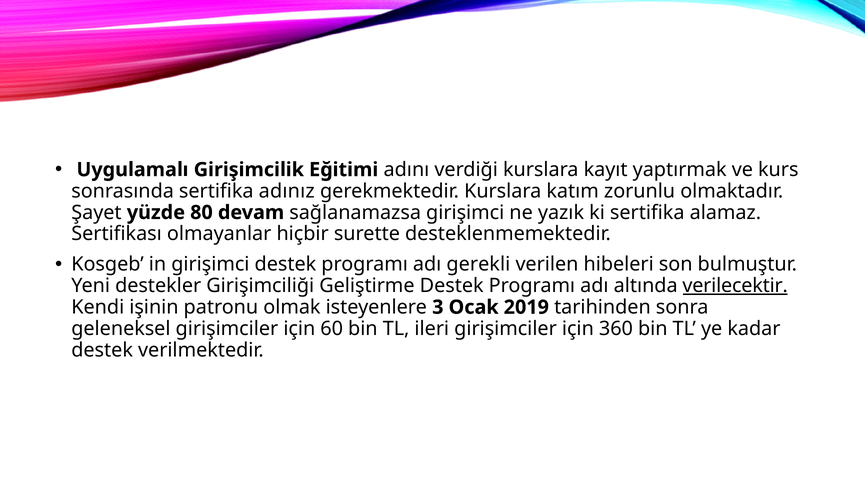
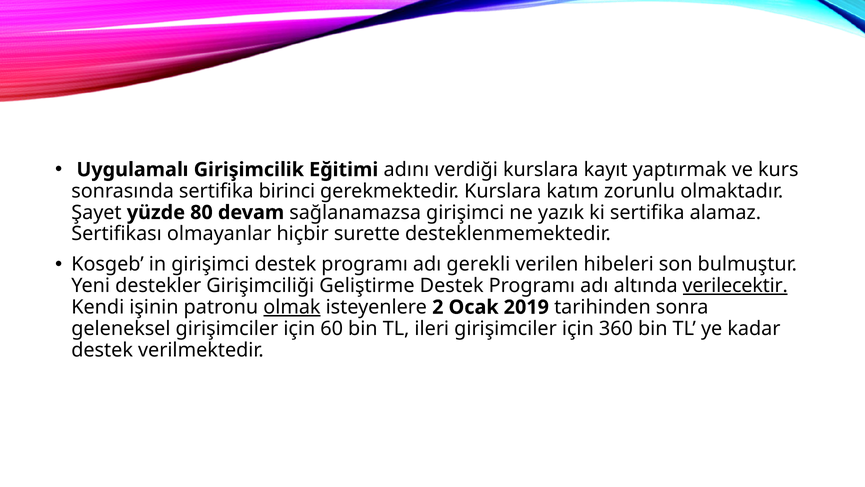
adınız: adınız -> birinci
olmak underline: none -> present
3: 3 -> 2
